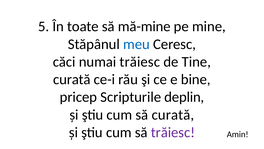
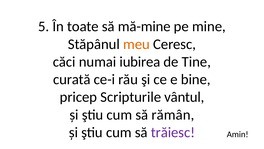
meu colour: blue -> orange
numai trăiesc: trăiesc -> iubirea
deplin: deplin -> vântul
să curată: curată -> rămân
